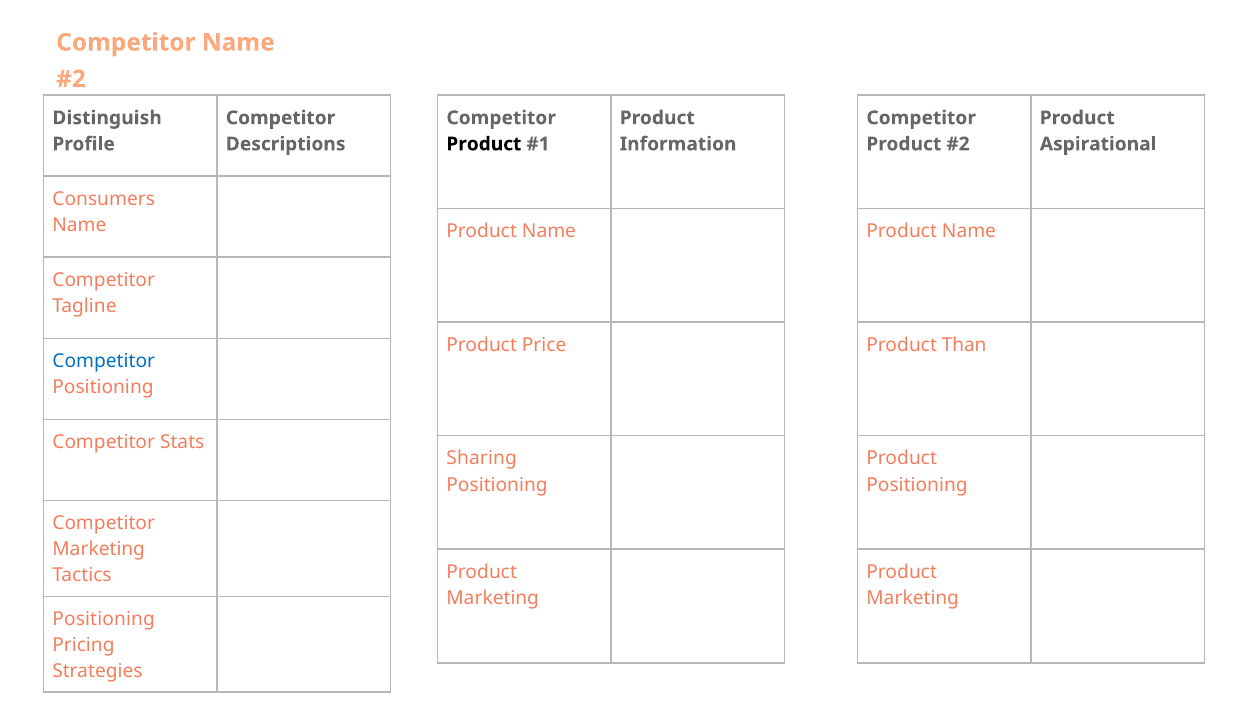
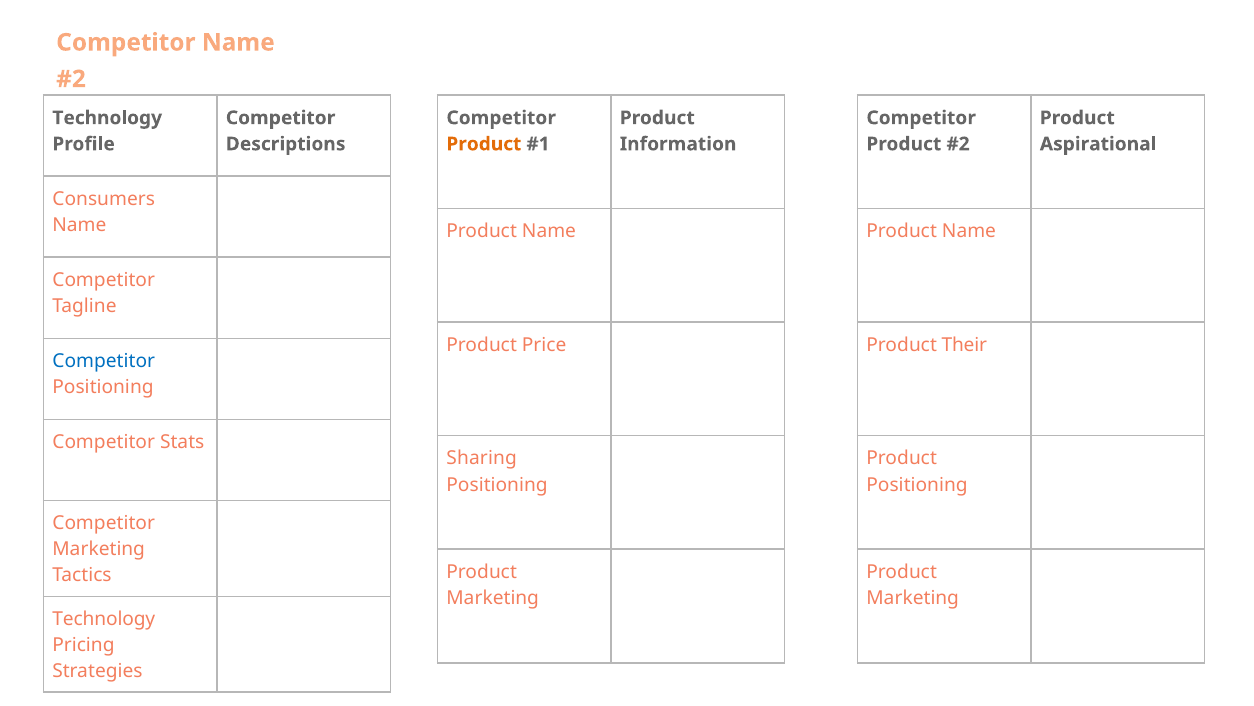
Distinguish at (107, 118): Distinguish -> Technology
Product at (484, 144) colour: black -> orange
Than: Than -> Their
Positioning at (104, 619): Positioning -> Technology
